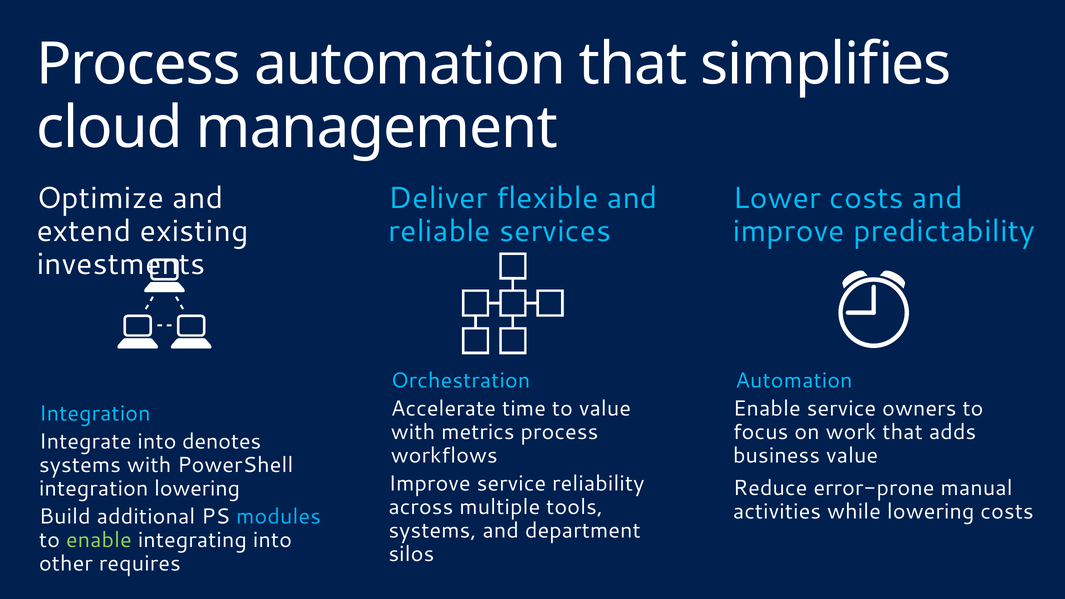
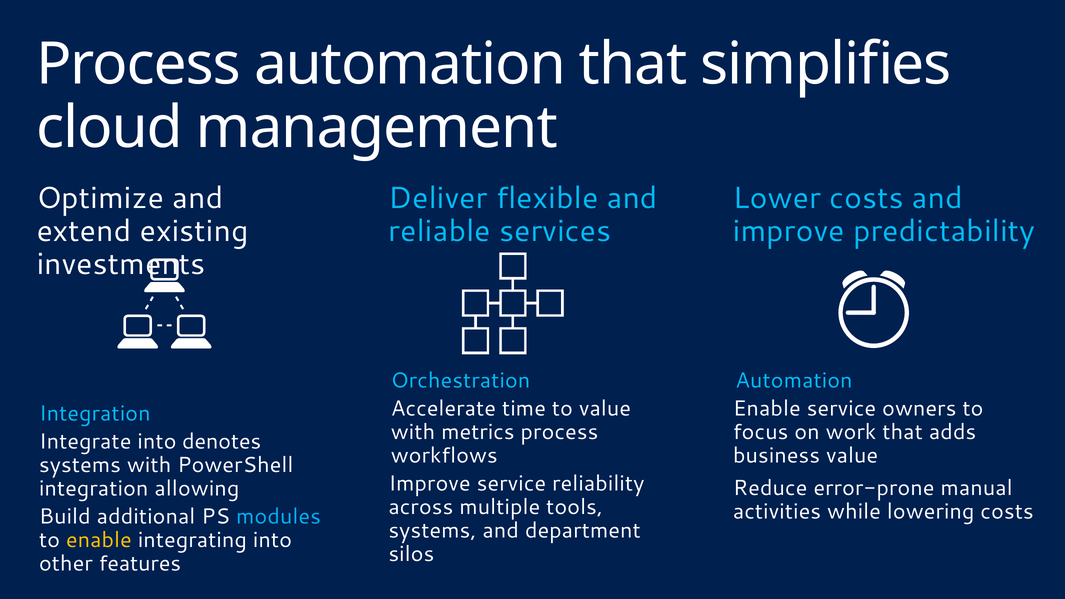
integration lowering: lowering -> allowing
enable at (99, 540) colour: light green -> yellow
requires: requires -> features
